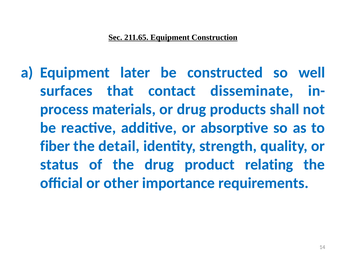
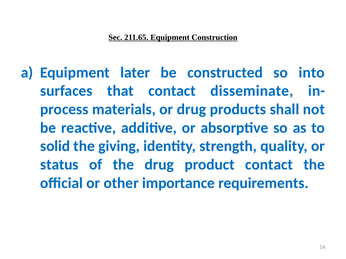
well: well -> into
fiber: fiber -> solid
detail: detail -> giving
product relating: relating -> contact
